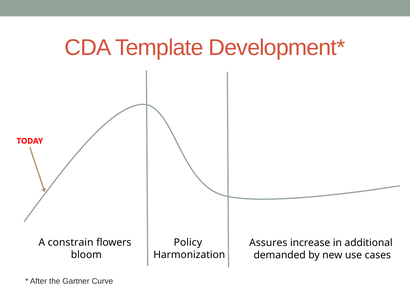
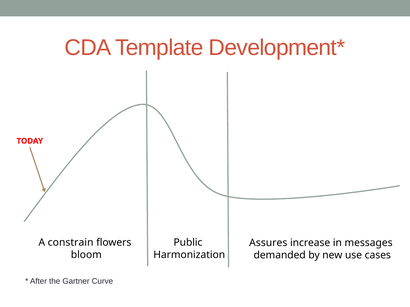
Policy: Policy -> Public
additional: additional -> messages
